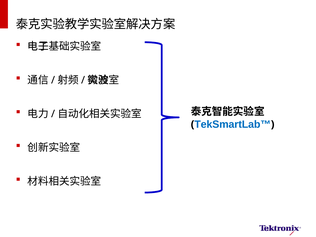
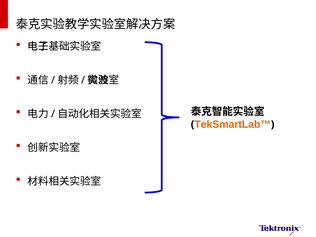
TekSmartLab™ colour: blue -> orange
